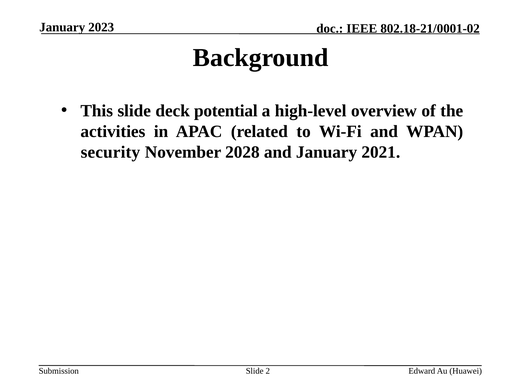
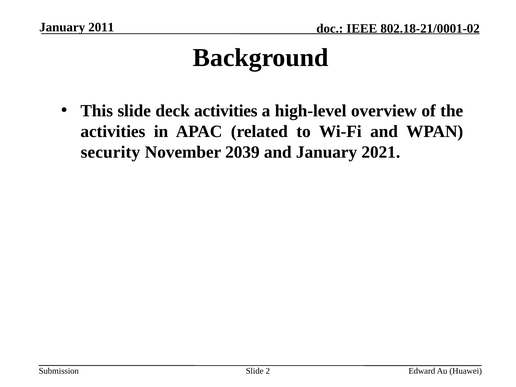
2023: 2023 -> 2011
deck potential: potential -> activities
2028: 2028 -> 2039
